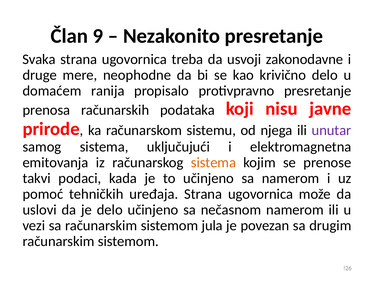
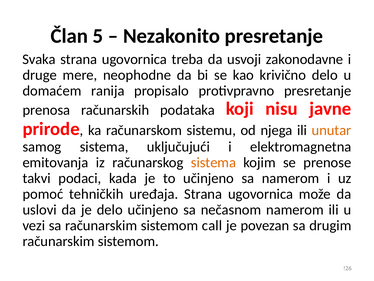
9: 9 -> 5
unutar colour: purple -> orange
jula: jula -> call
